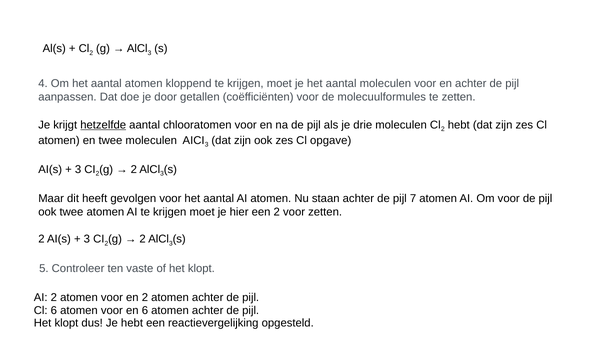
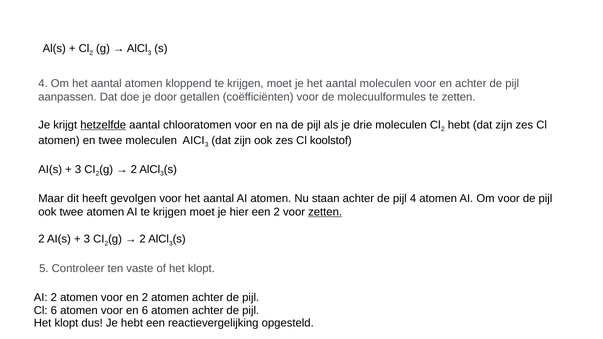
opgave: opgave -> koolstof
pijl 7: 7 -> 4
zetten at (325, 212) underline: none -> present
